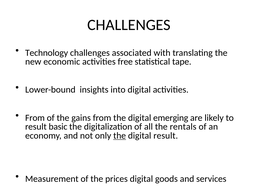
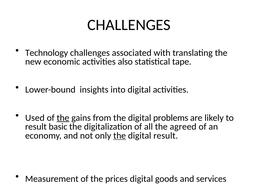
free: free -> also
From at (35, 118): From -> Used
the at (63, 118) underline: none -> present
emerging: emerging -> problems
rentals: rentals -> agreed
